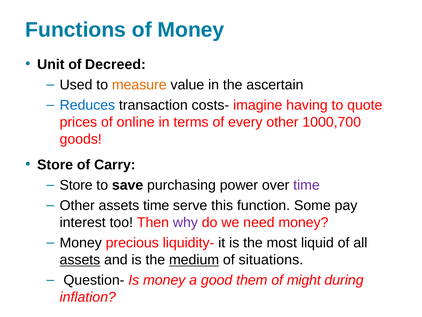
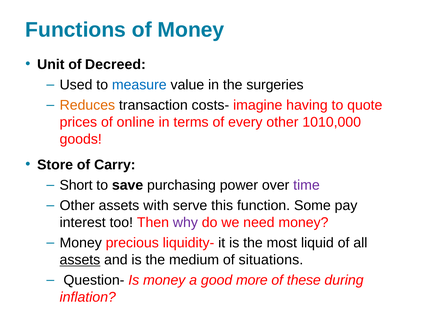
measure colour: orange -> blue
ascertain: ascertain -> surgeries
Reduces colour: blue -> orange
1000,700: 1000,700 -> 1010,000
Store at (76, 185): Store -> Short
assets time: time -> with
medium underline: present -> none
them: them -> more
might: might -> these
